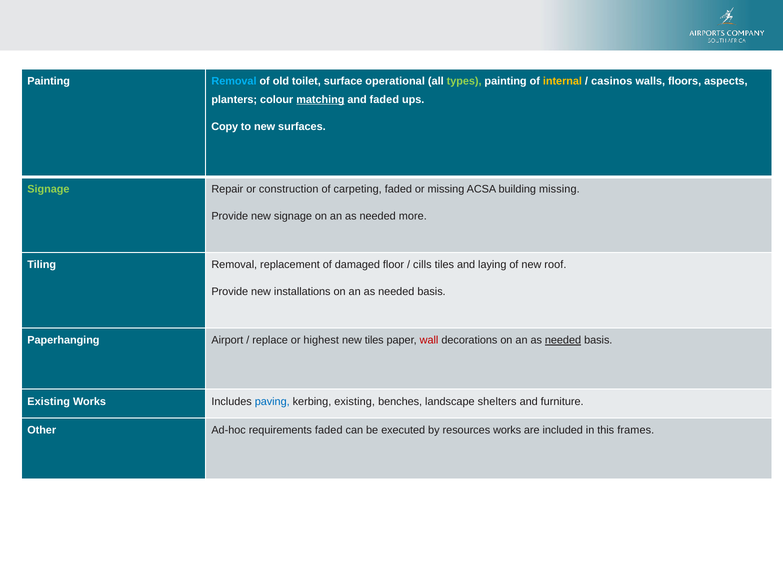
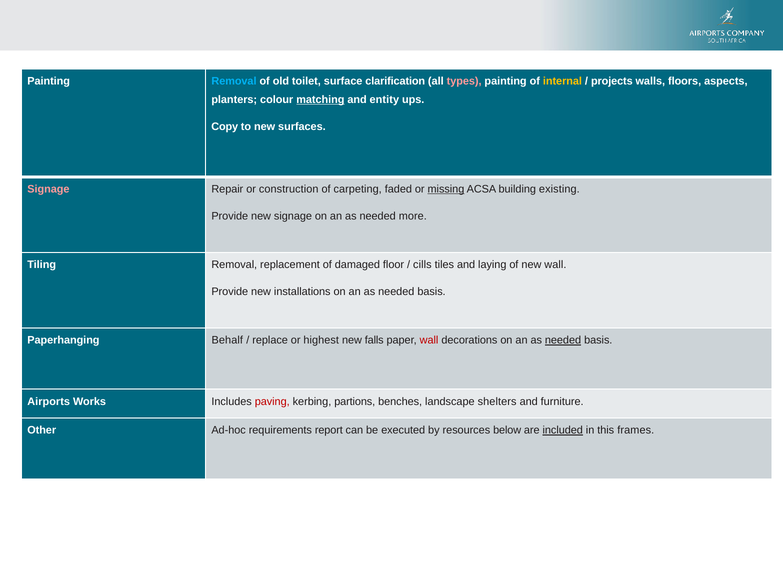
operational: operational -> clarification
types colour: light green -> pink
casinos: casinos -> projects
and faded: faded -> entity
Signage at (48, 189) colour: light green -> pink
missing at (446, 189) underline: none -> present
building missing: missing -> existing
new roof: roof -> wall
Airport: Airport -> Behalf
new tiles: tiles -> falls
Existing at (49, 402): Existing -> Airports
paving colour: blue -> red
kerbing existing: existing -> partions
requirements faded: faded -> report
resources works: works -> below
included underline: none -> present
